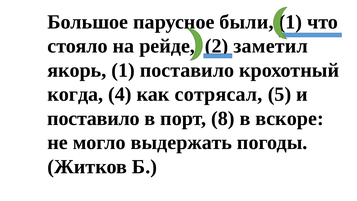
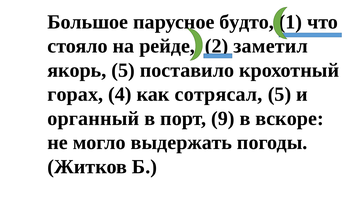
были: были -> будто
якорь 1: 1 -> 5
когда: когда -> горах
поставило at (93, 118): поставило -> органный
8: 8 -> 9
